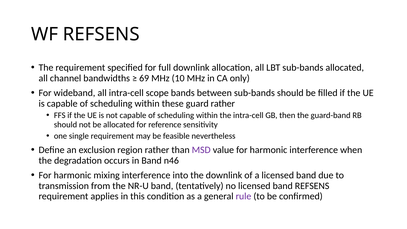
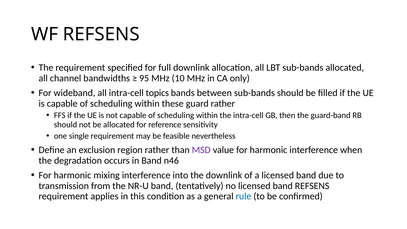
69: 69 -> 95
scope: scope -> topics
rule colour: purple -> blue
